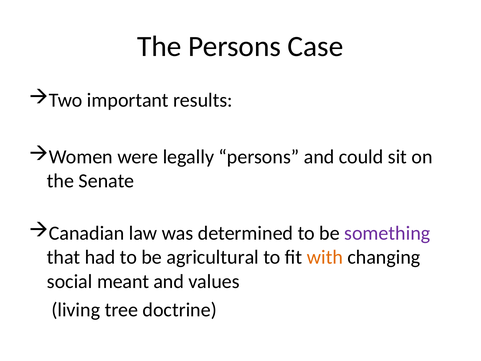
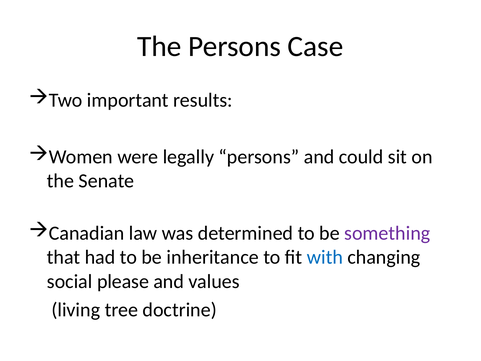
agricultural: agricultural -> inheritance
with colour: orange -> blue
meant: meant -> please
